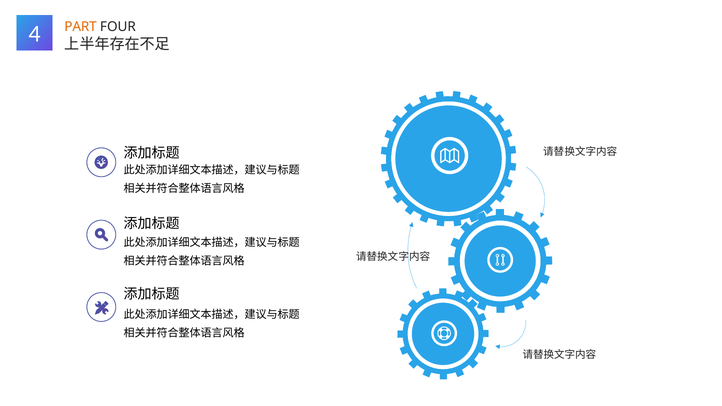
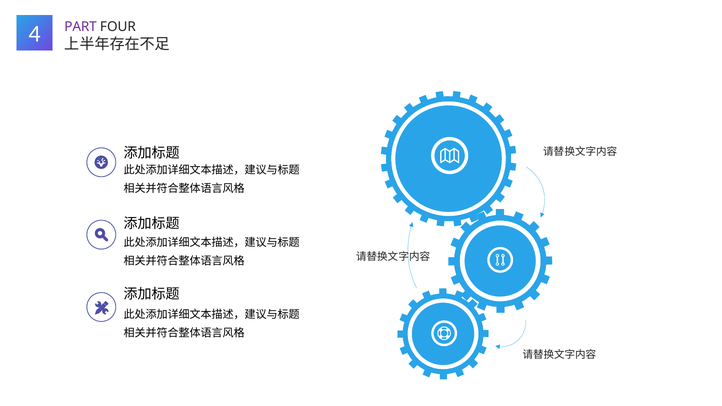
PART colour: orange -> purple
